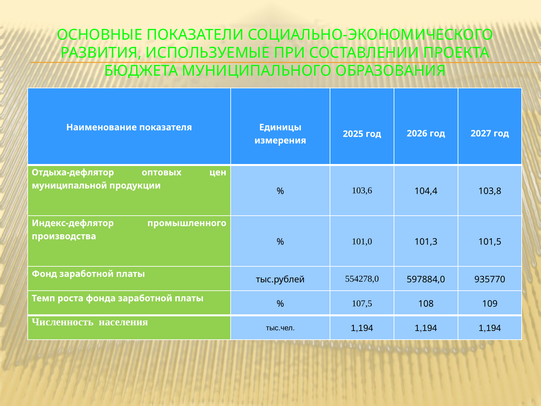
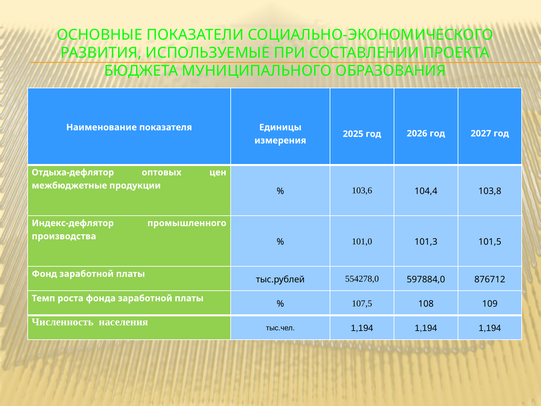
муниципальной: муниципальной -> межбюджетные
935770: 935770 -> 876712
